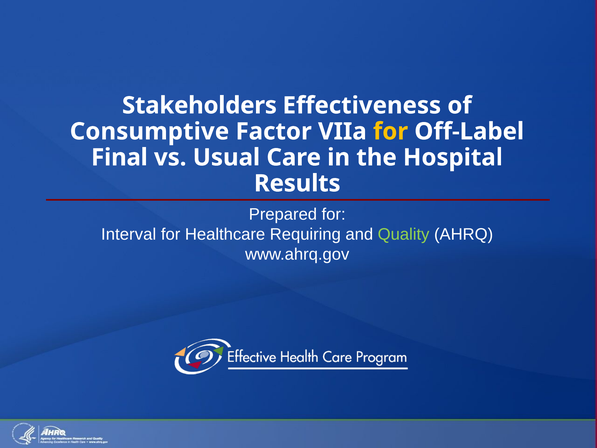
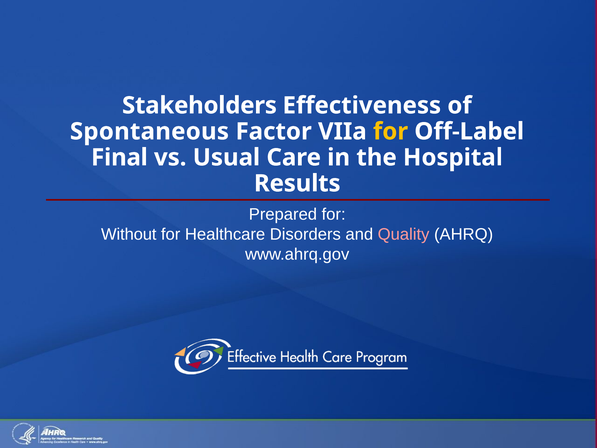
Consumptive: Consumptive -> Spontaneous
Interval: Interval -> Without
Requiring: Requiring -> Disorders
Quality colour: light green -> pink
